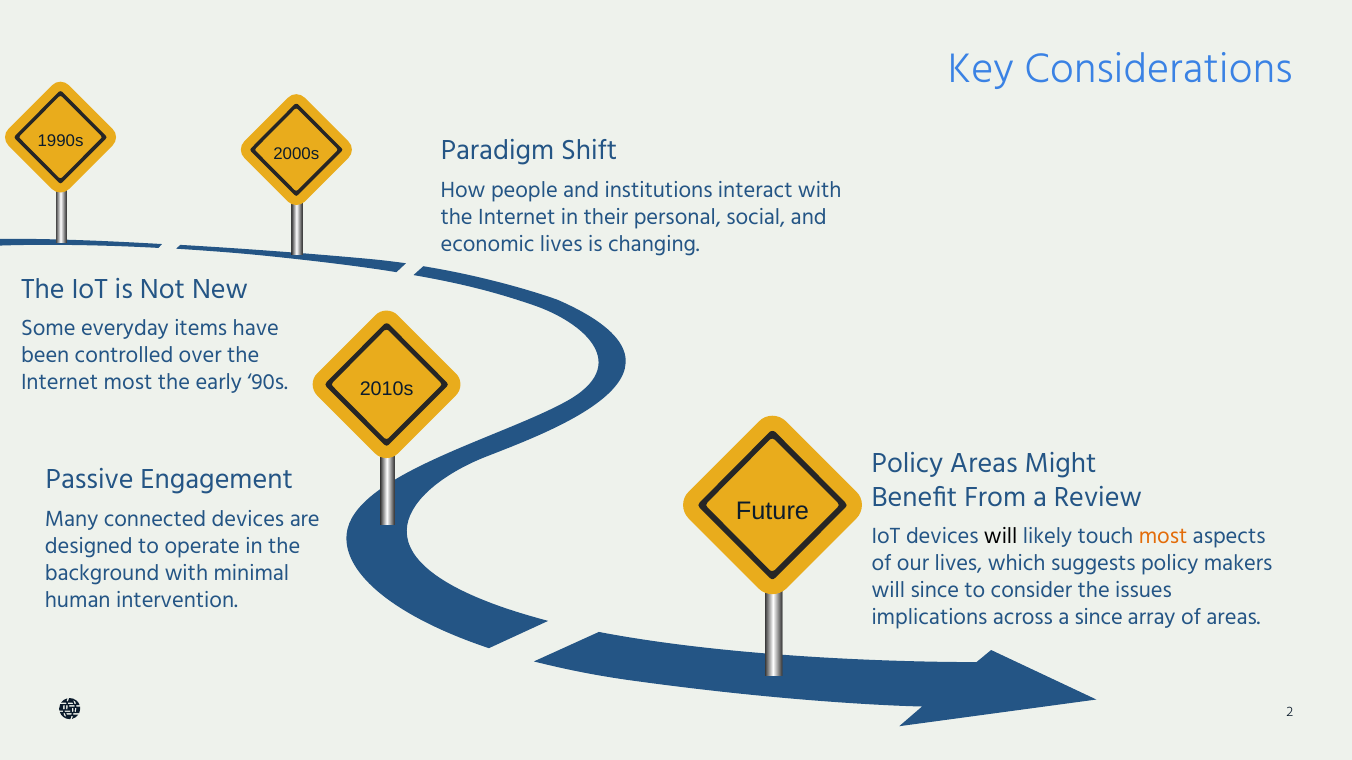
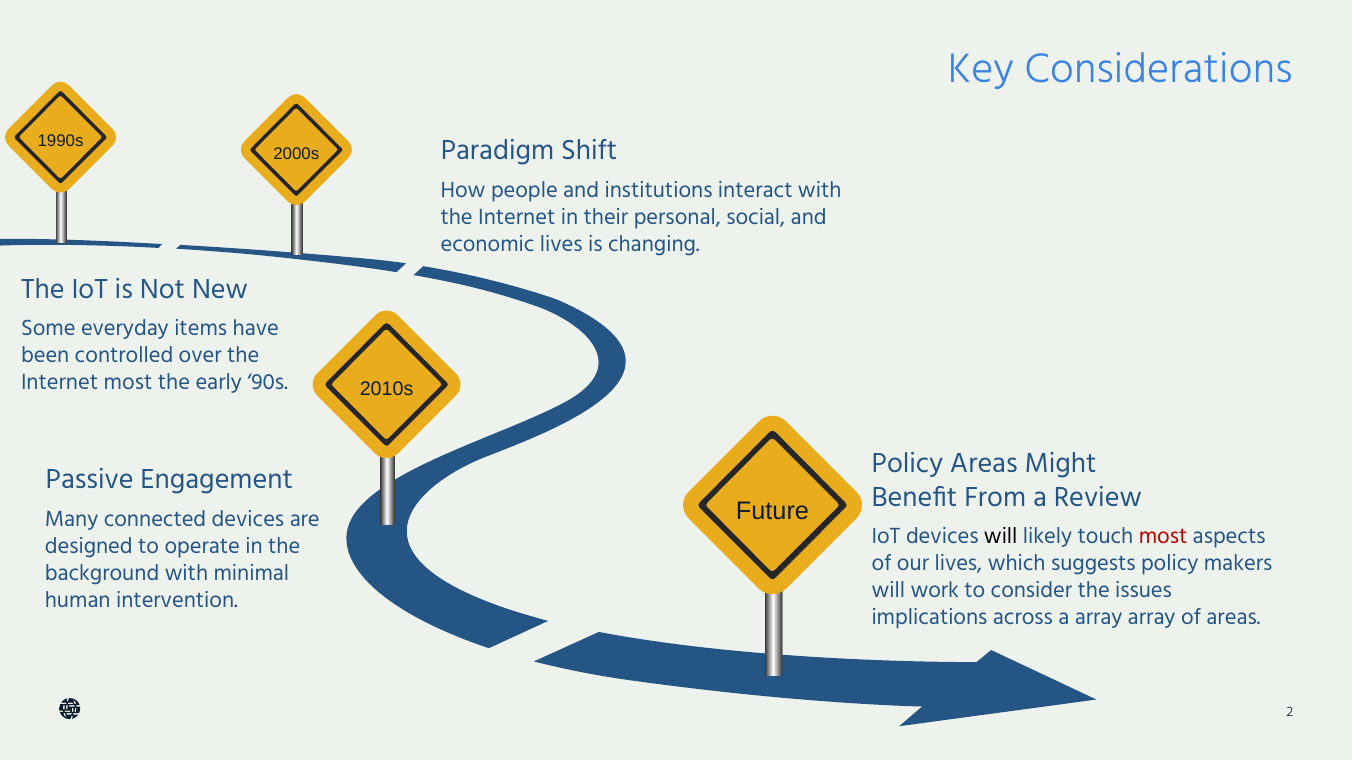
most at (1163, 537) colour: orange -> red
will since: since -> work
a since: since -> array
